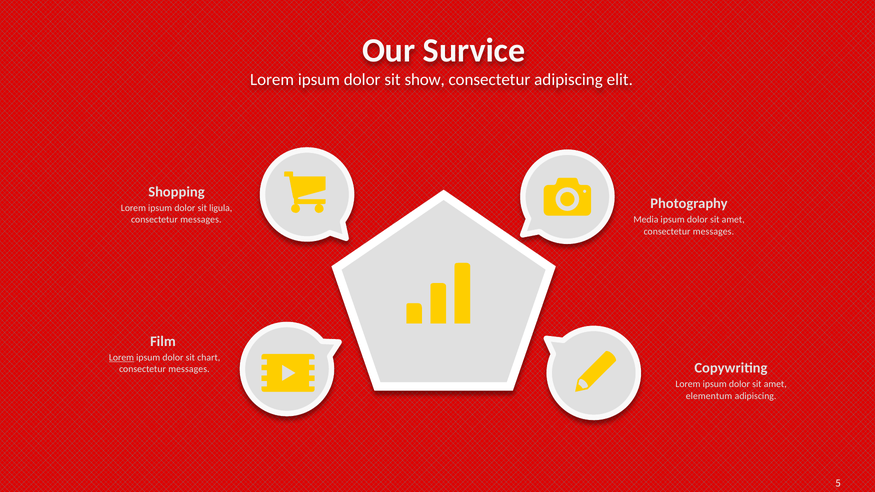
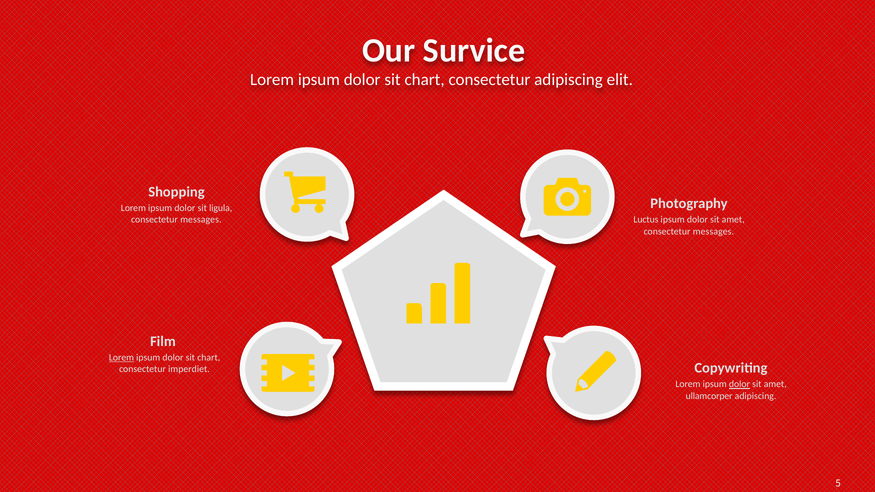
show at (425, 80): show -> chart
Media: Media -> Luctus
messages at (189, 369): messages -> imperdiet
dolor at (739, 384) underline: none -> present
elementum: elementum -> ullamcorper
